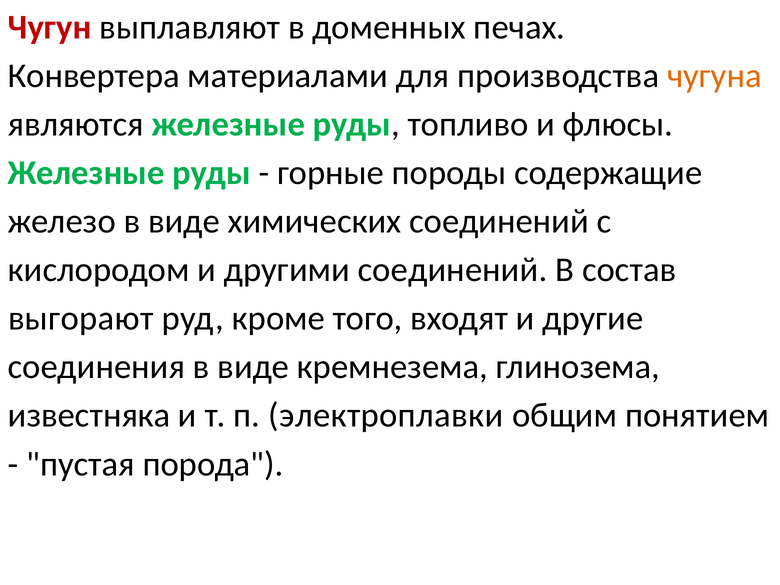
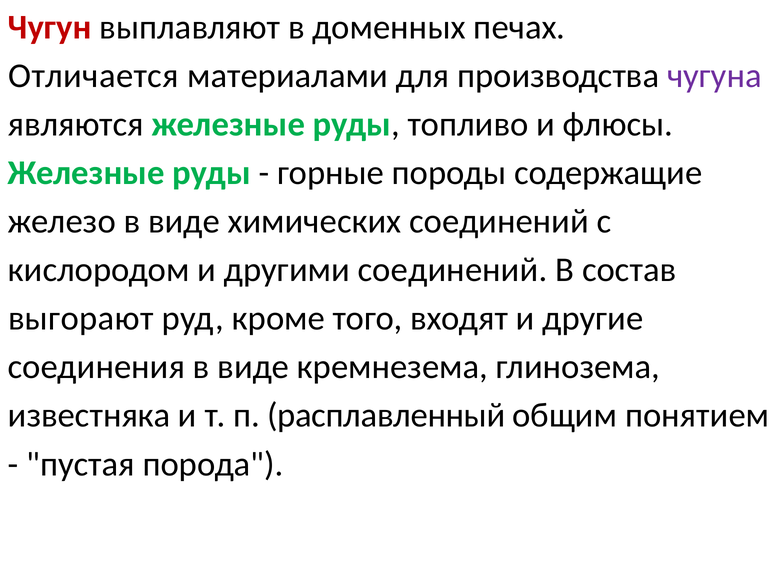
Конвертера: Конвертера -> Отличается
чугуна colour: orange -> purple
электроплавки: электроплавки -> расплавленный
